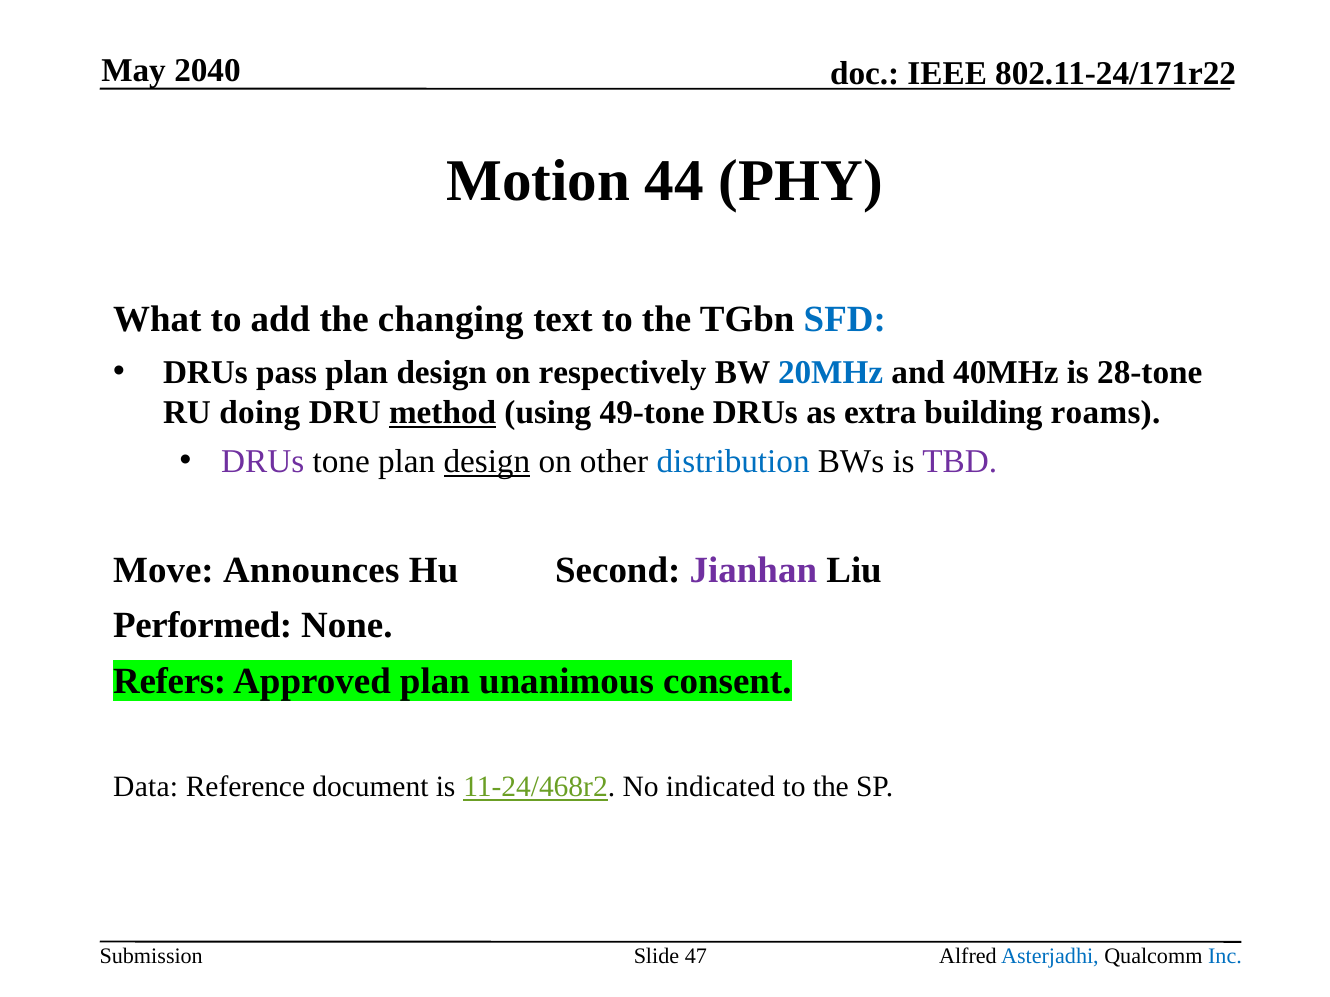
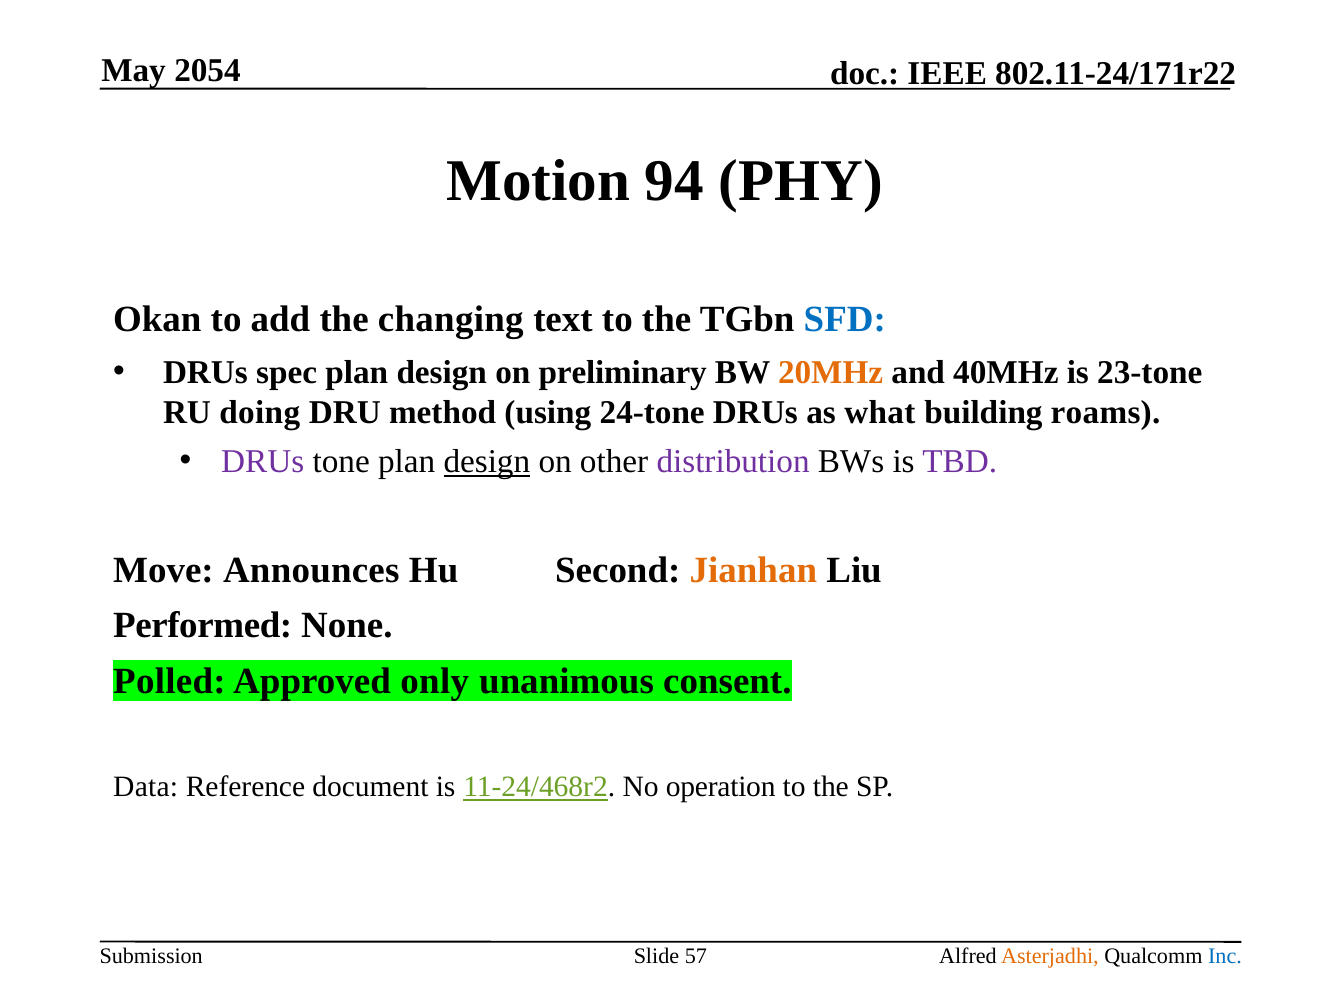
2040: 2040 -> 2054
44: 44 -> 94
What: What -> Okan
pass: pass -> spec
respectively: respectively -> preliminary
20MHz colour: blue -> orange
28-tone: 28-tone -> 23-tone
method underline: present -> none
49-tone: 49-tone -> 24-tone
extra: extra -> what
distribution colour: blue -> purple
Jianhan colour: purple -> orange
Refers: Refers -> Polled
Approved plan: plan -> only
indicated: indicated -> operation
47: 47 -> 57
Asterjadhi colour: blue -> orange
